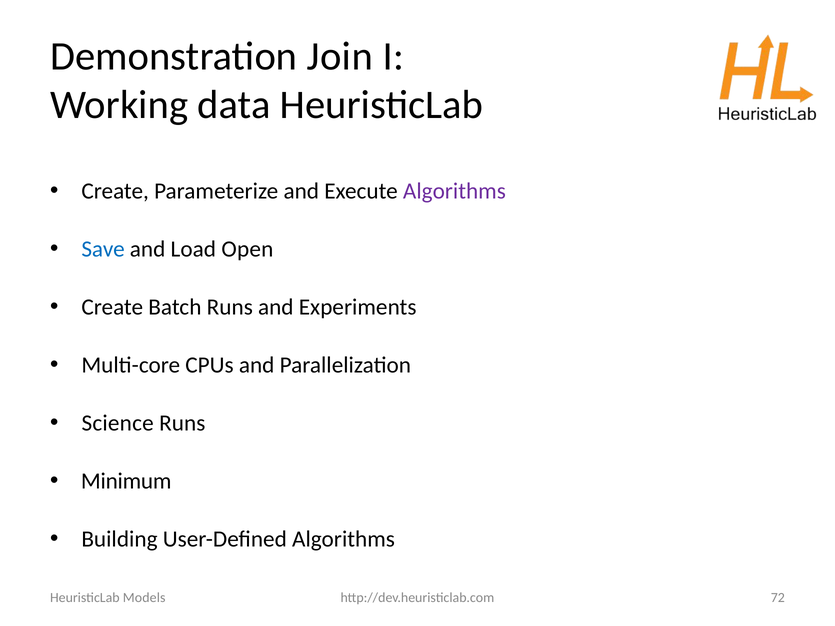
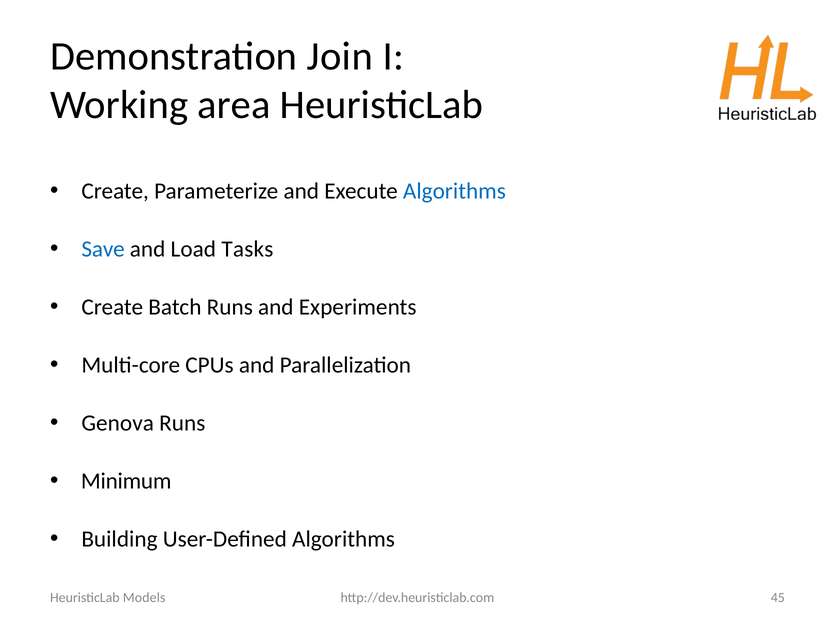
data: data -> area
Algorithms at (454, 191) colour: purple -> blue
Open: Open -> Tasks
Science: Science -> Genova
72: 72 -> 45
